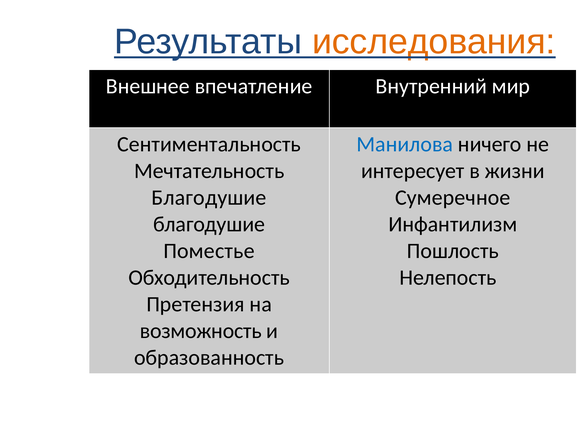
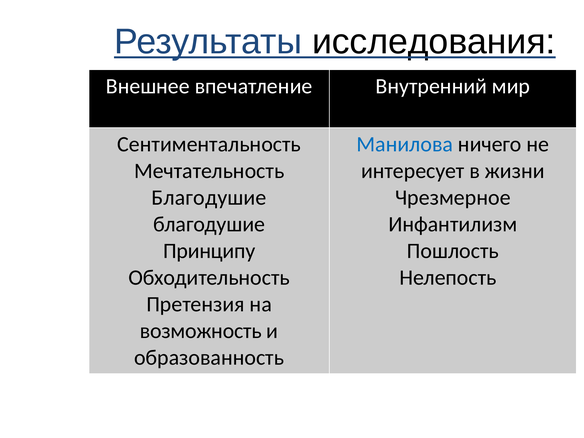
исследования colour: orange -> black
Сумеречное: Сумеречное -> Чрезмерное
Поместье: Поместье -> Принципу
